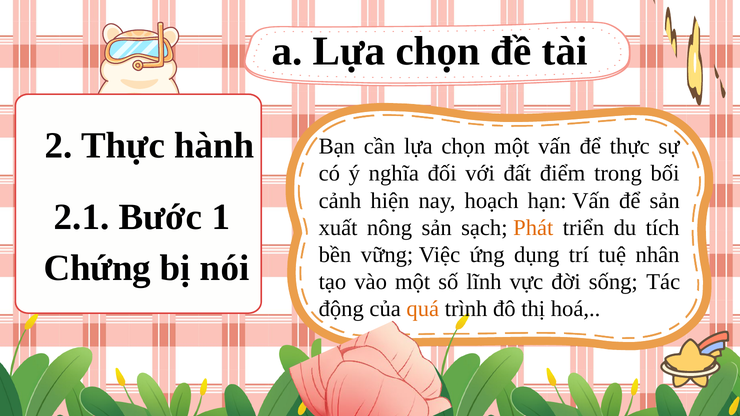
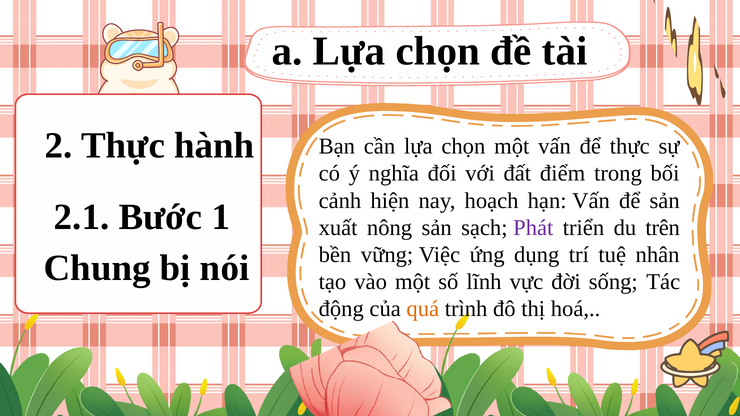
Phát colour: orange -> purple
tích: tích -> trên
Chứng: Chứng -> Chung
